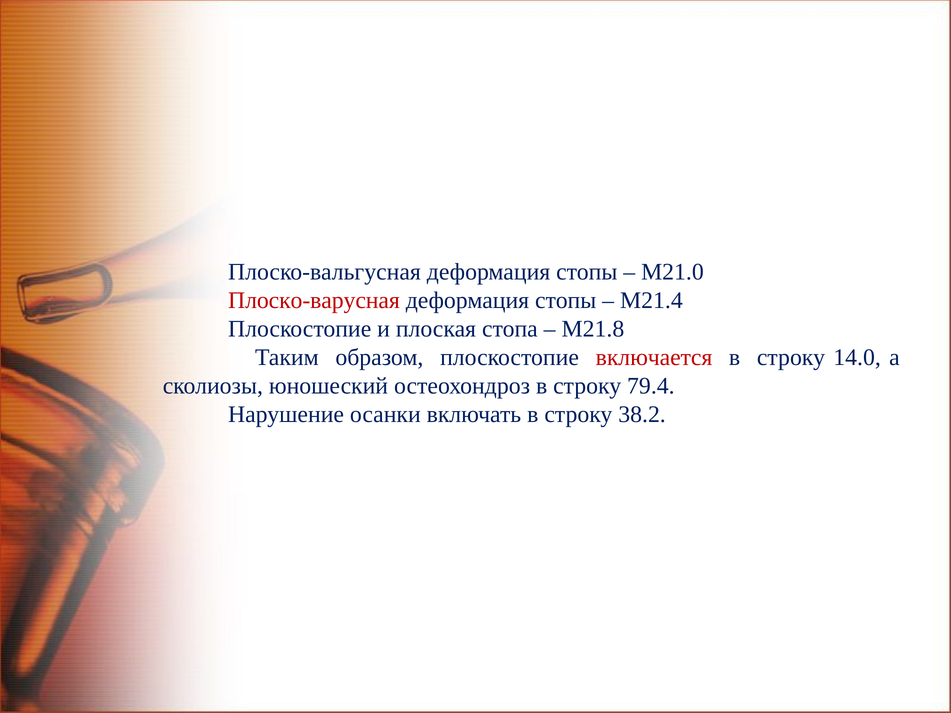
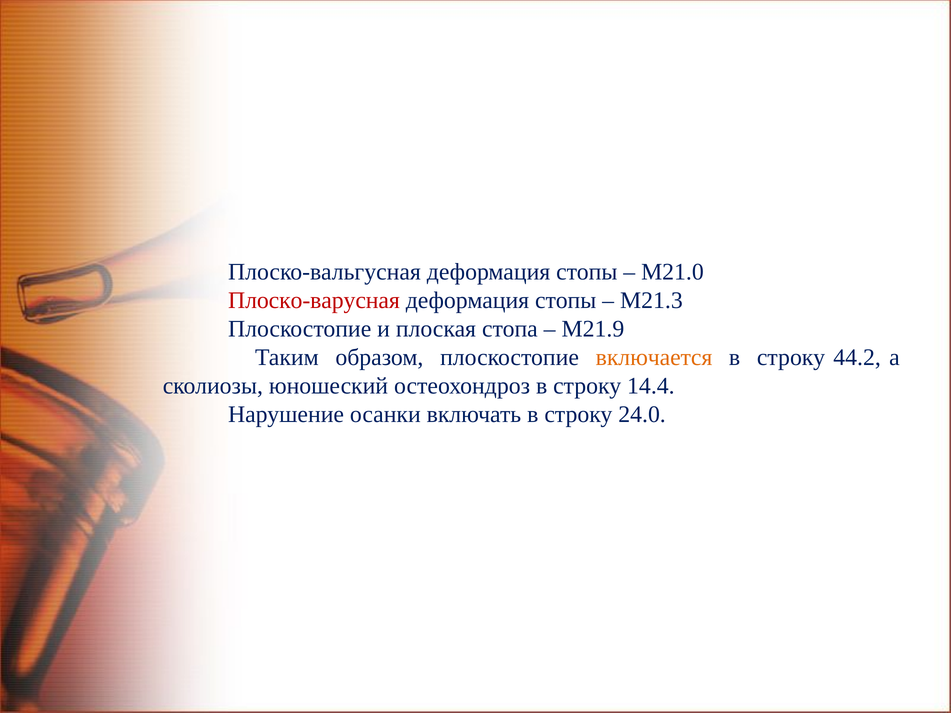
М21.4: М21.4 -> М21.3
М21.8: М21.8 -> М21.9
включается colour: red -> orange
14.0: 14.0 -> 44.2
79.4: 79.4 -> 14.4
38.2: 38.2 -> 24.0
